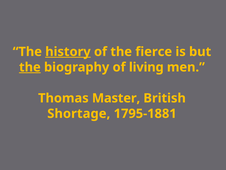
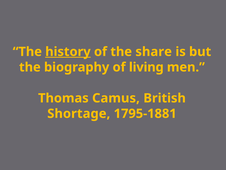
fierce: fierce -> share
the at (30, 67) underline: present -> none
Master: Master -> Camus
